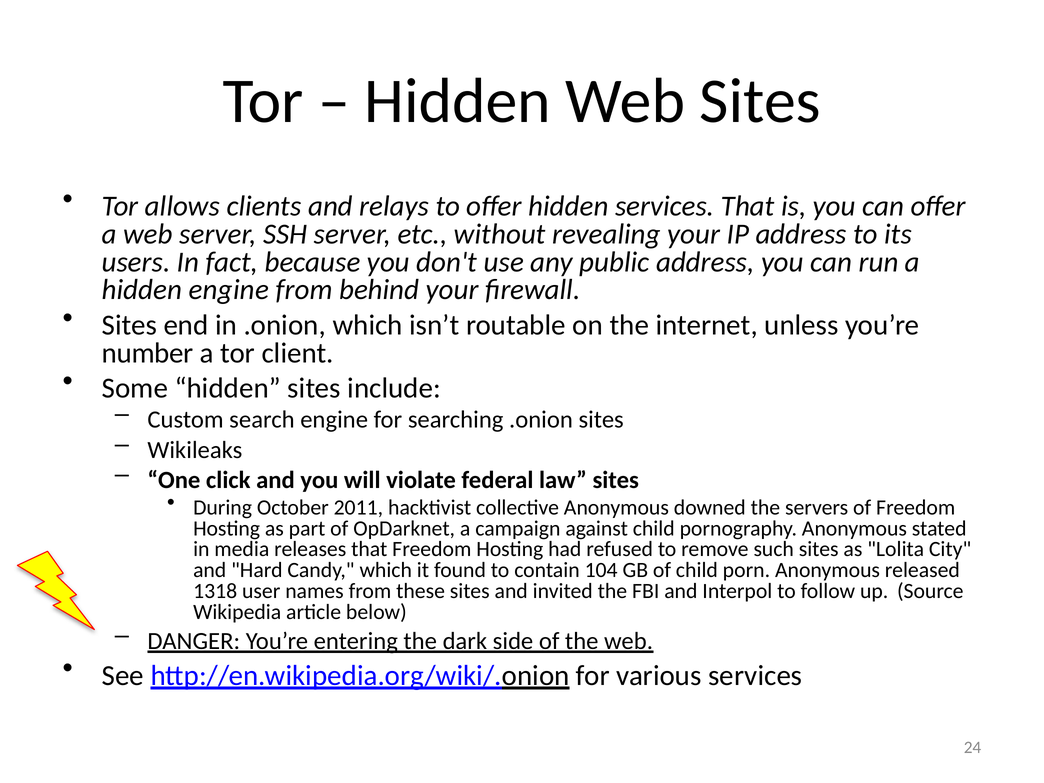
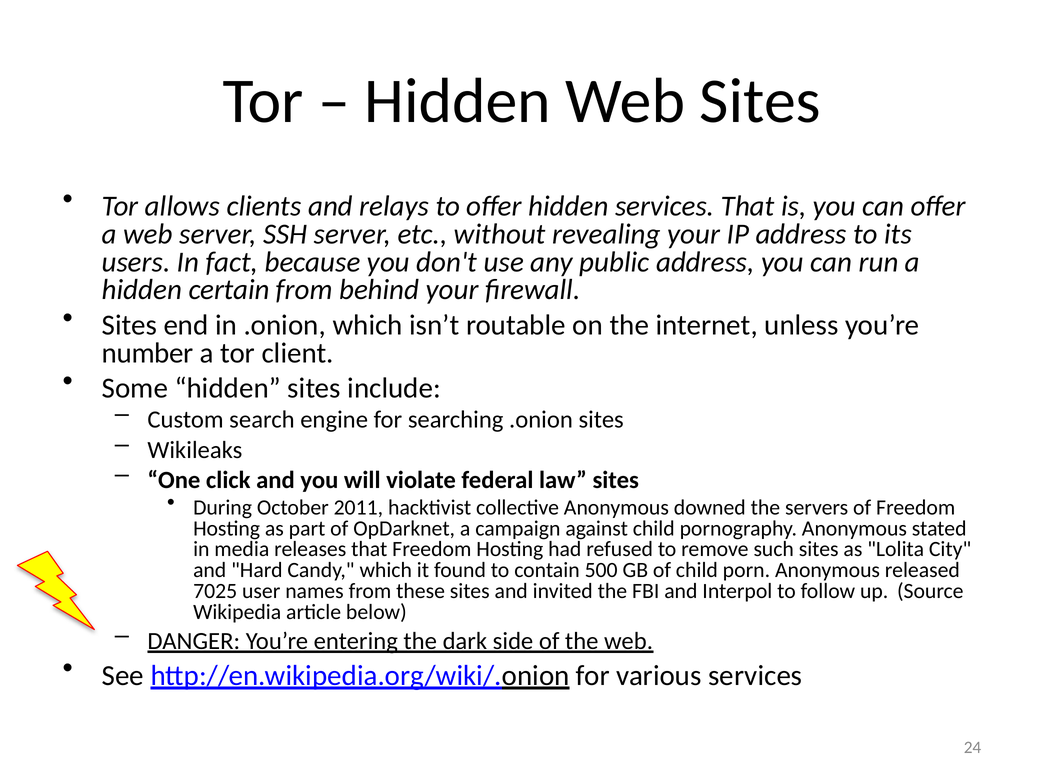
hidden engine: engine -> certain
104: 104 -> 500
1318: 1318 -> 7025
